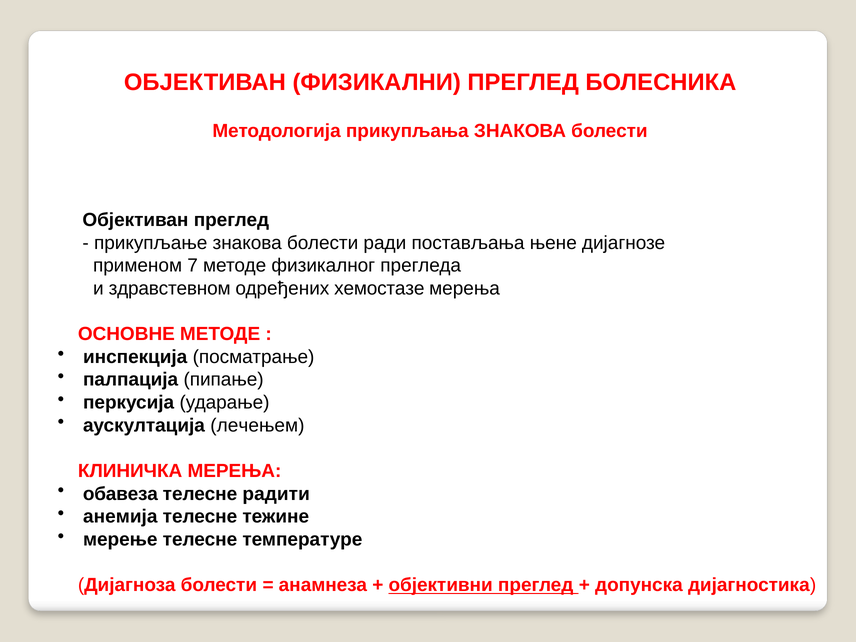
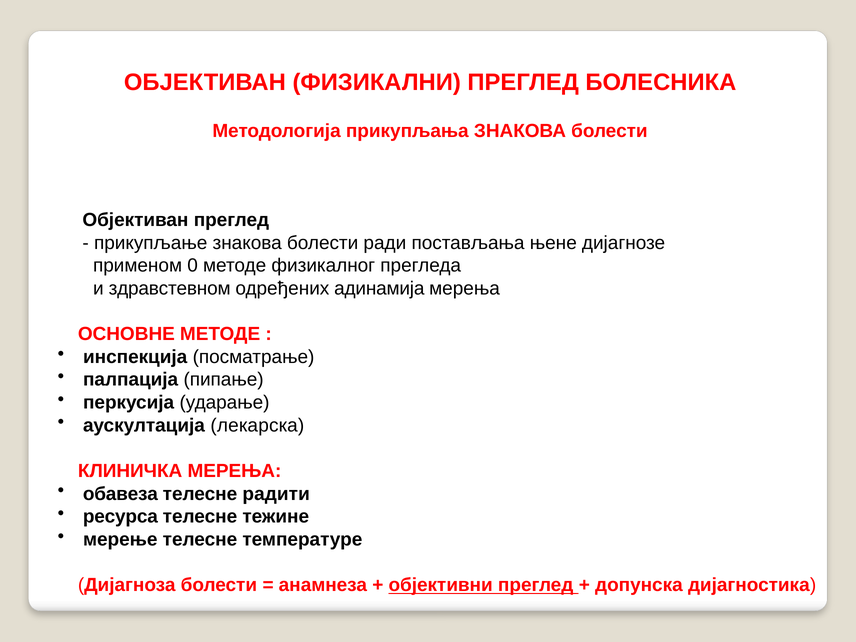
7: 7 -> 0
хемостазе: хемостазе -> адинамија
лечењем: лечењем -> лекарска
анемија: анемија -> ресурса
